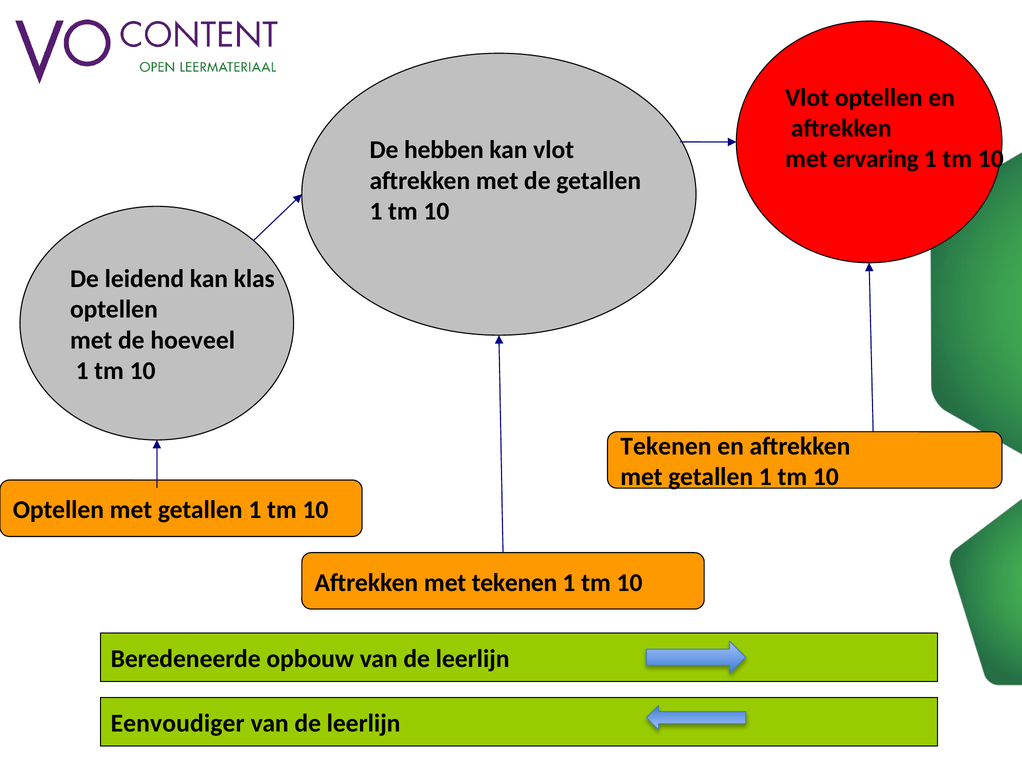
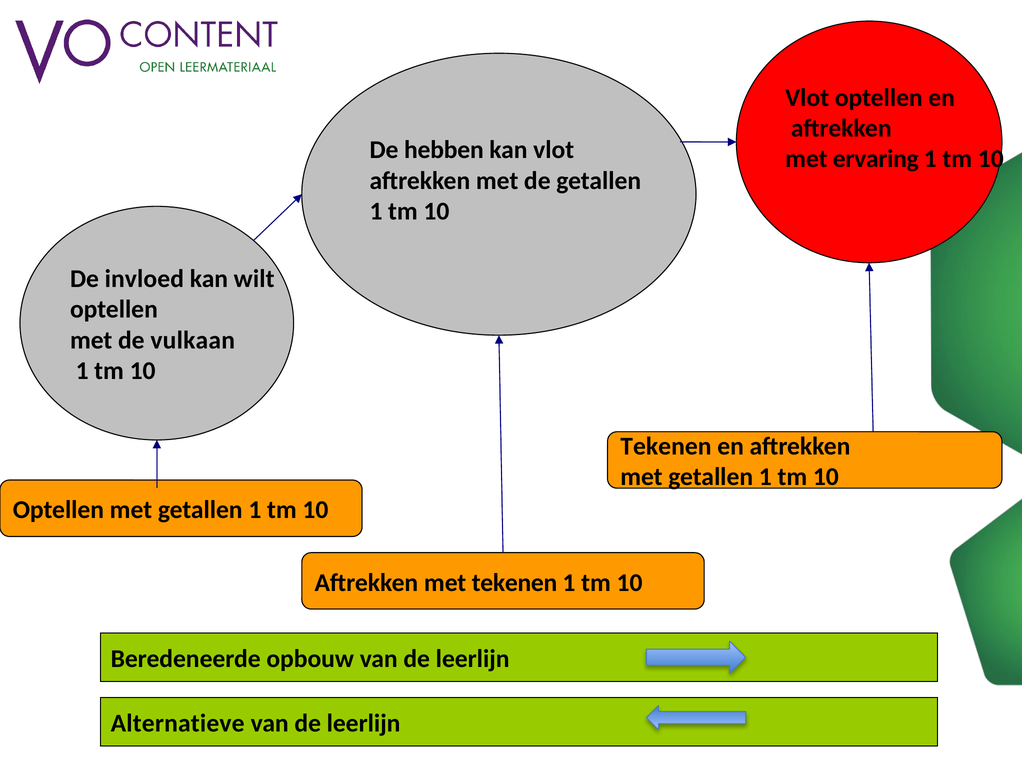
leidend: leidend -> invloed
klas: klas -> wilt
hoeveel: hoeveel -> vulkaan
Eenvoudiger: Eenvoudiger -> Alternatieve
